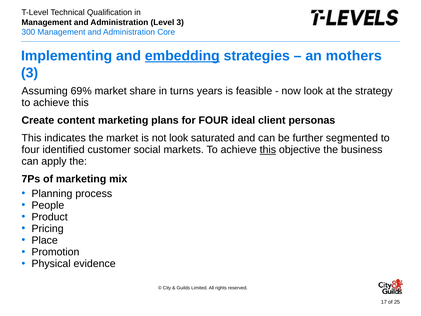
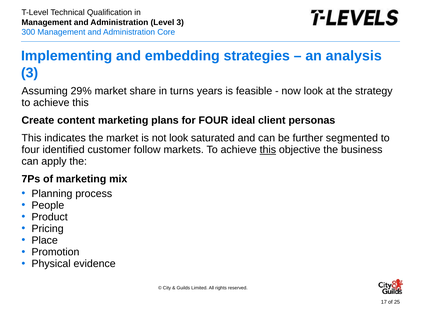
embedding underline: present -> none
mothers: mothers -> analysis
69%: 69% -> 29%
social: social -> follow
